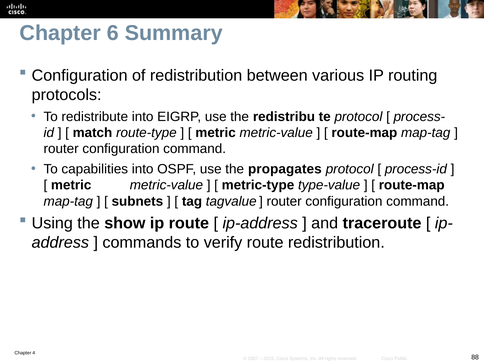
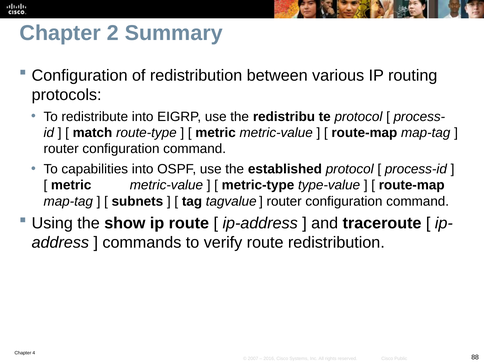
6: 6 -> 2
propagates: propagates -> established
